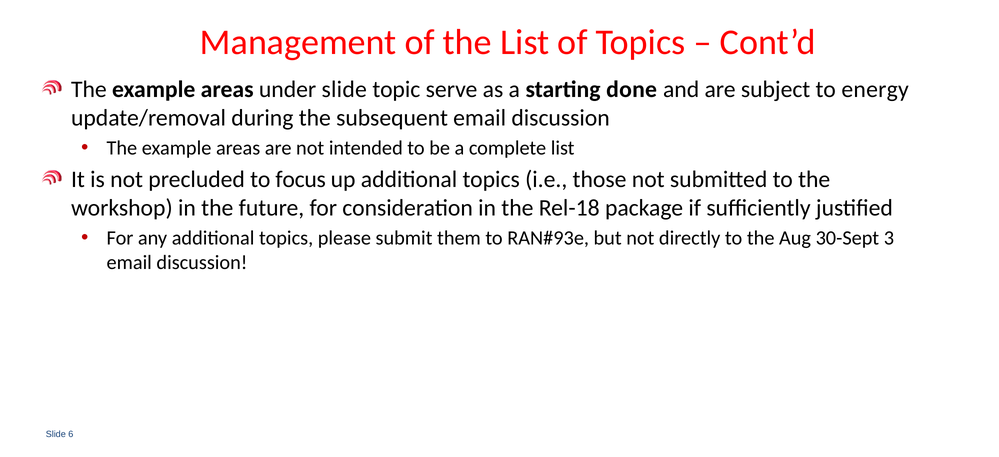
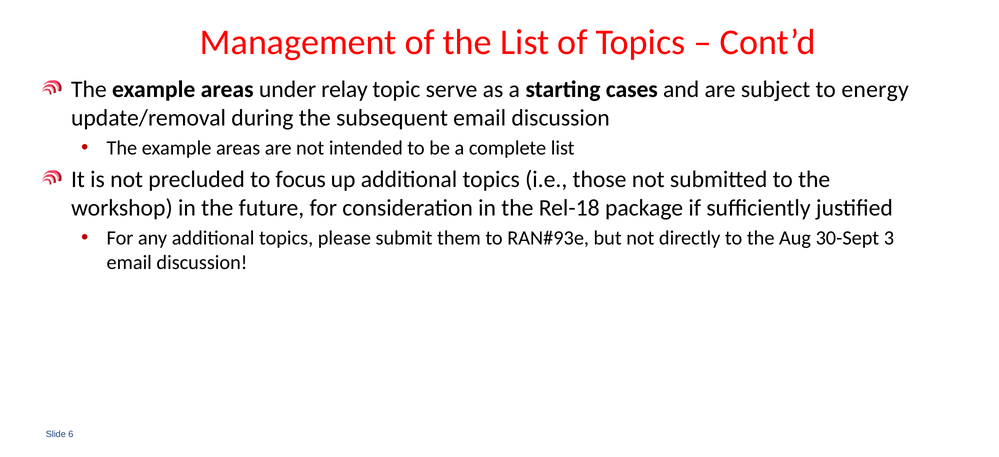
under slide: slide -> relay
done: done -> cases
